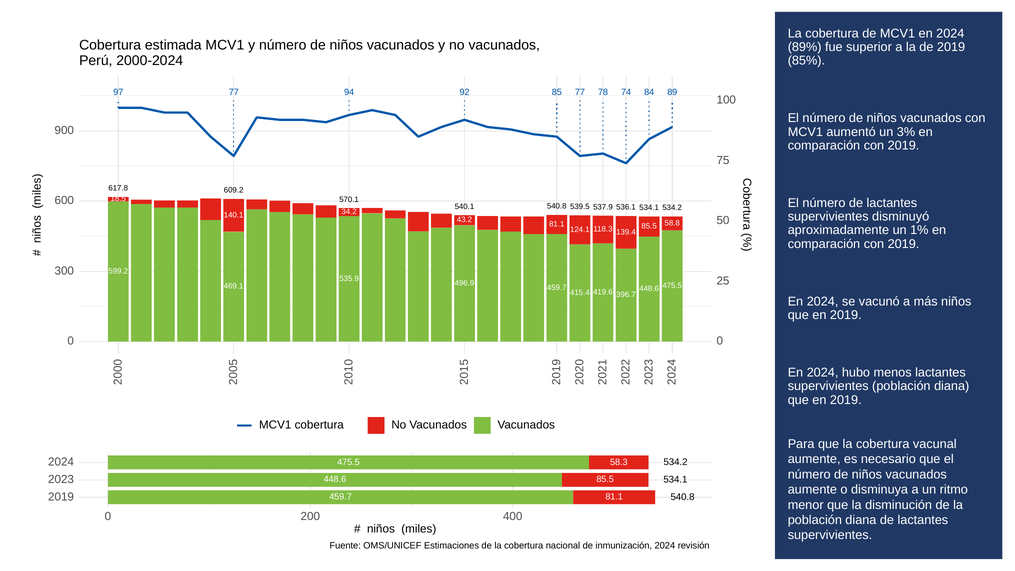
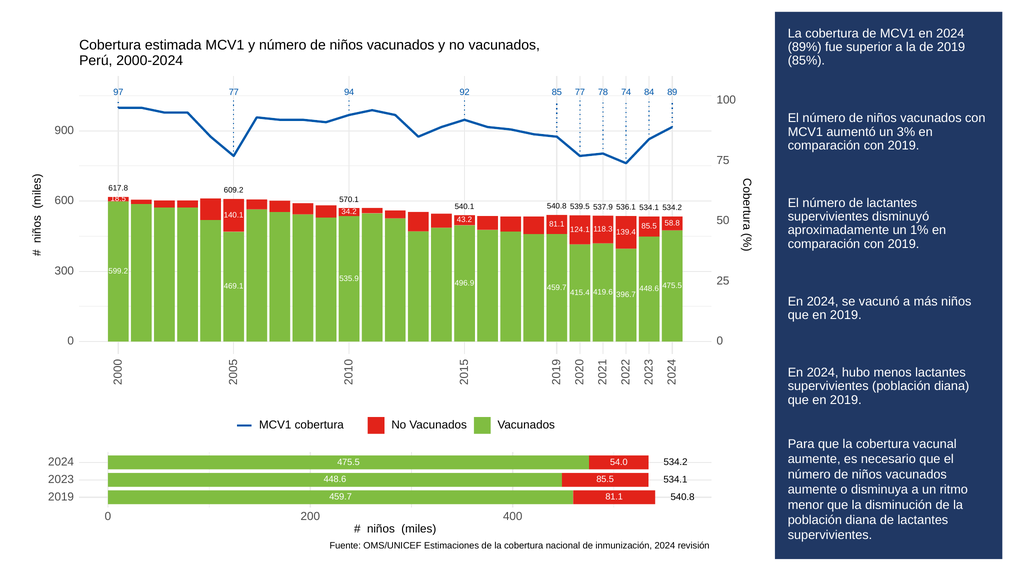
58.3: 58.3 -> 54.0
